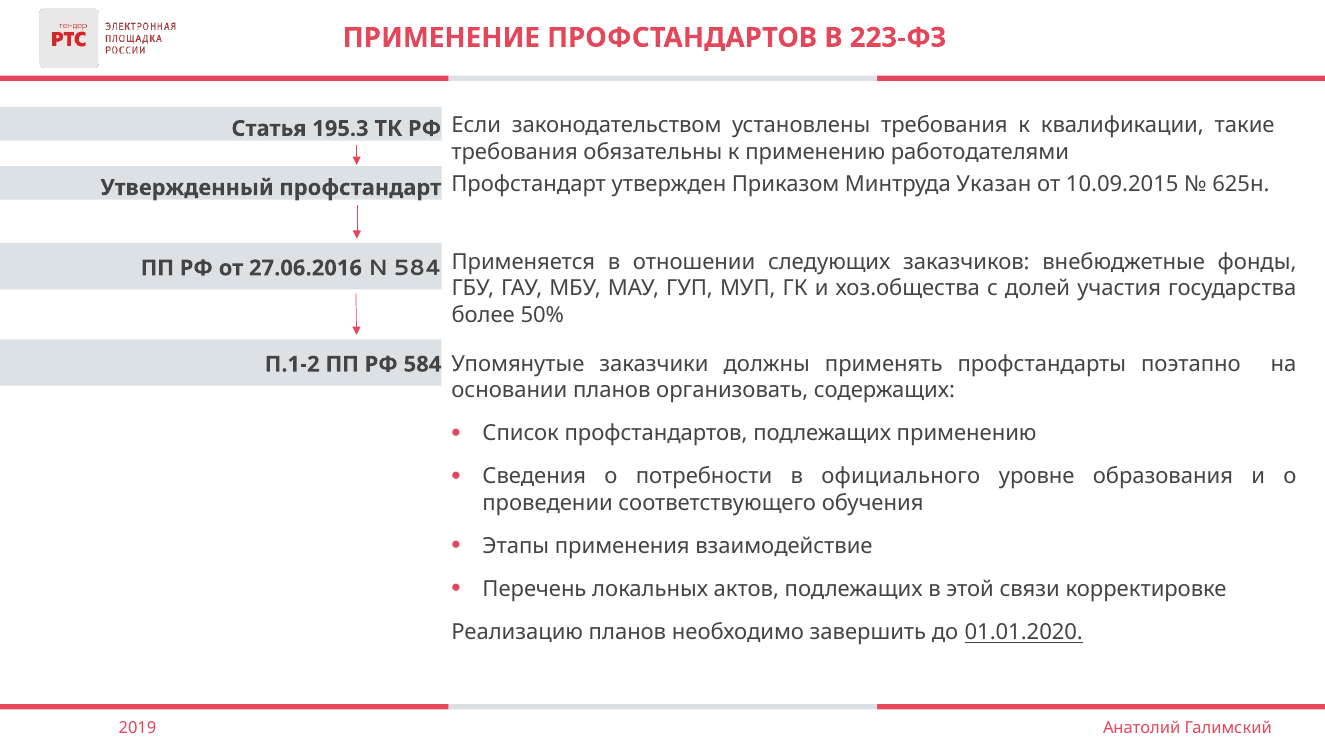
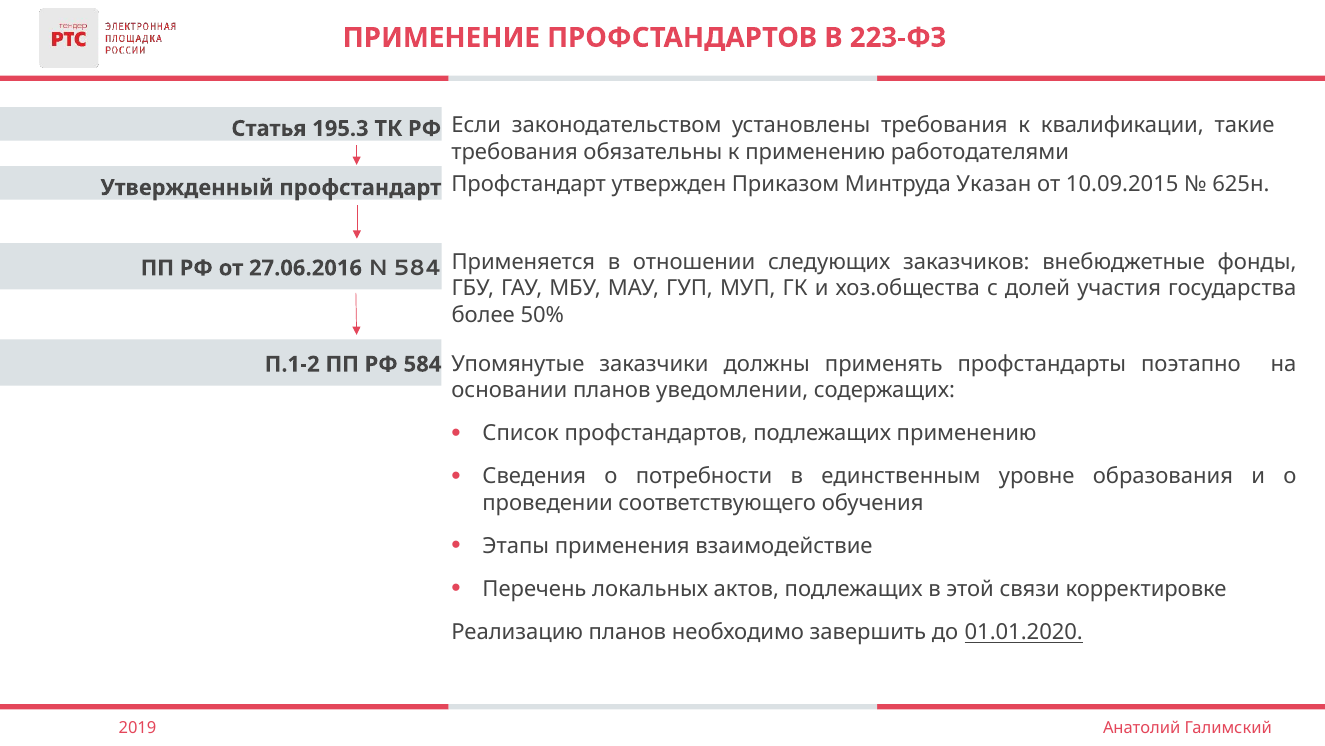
организовать: организовать -> уведомлении
официального: официального -> единственным
